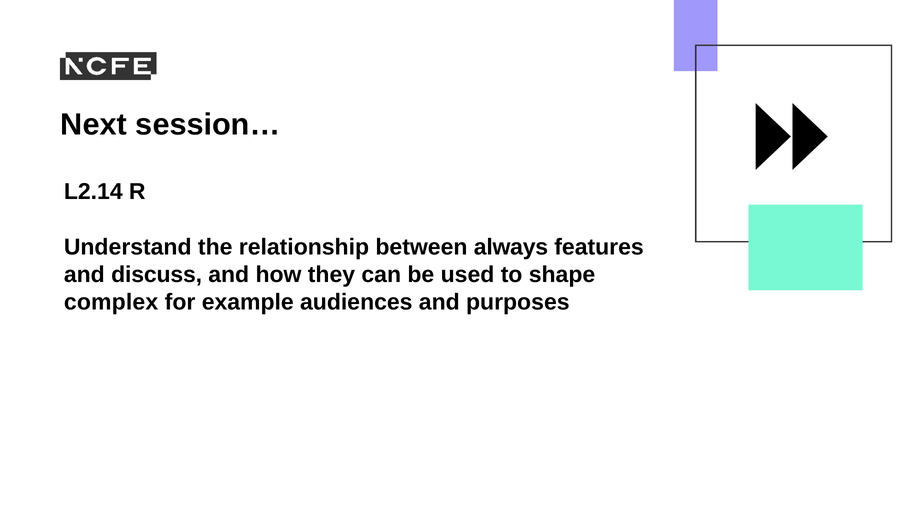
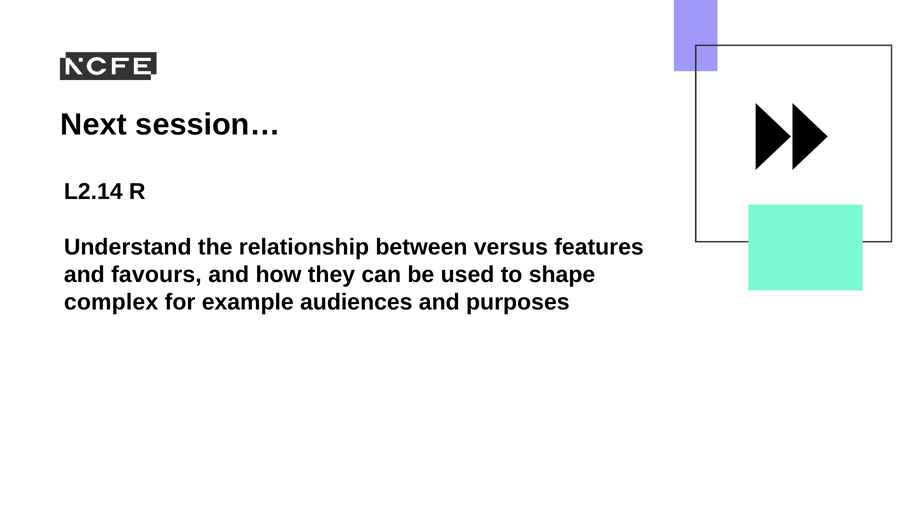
always: always -> versus
discuss: discuss -> favours
